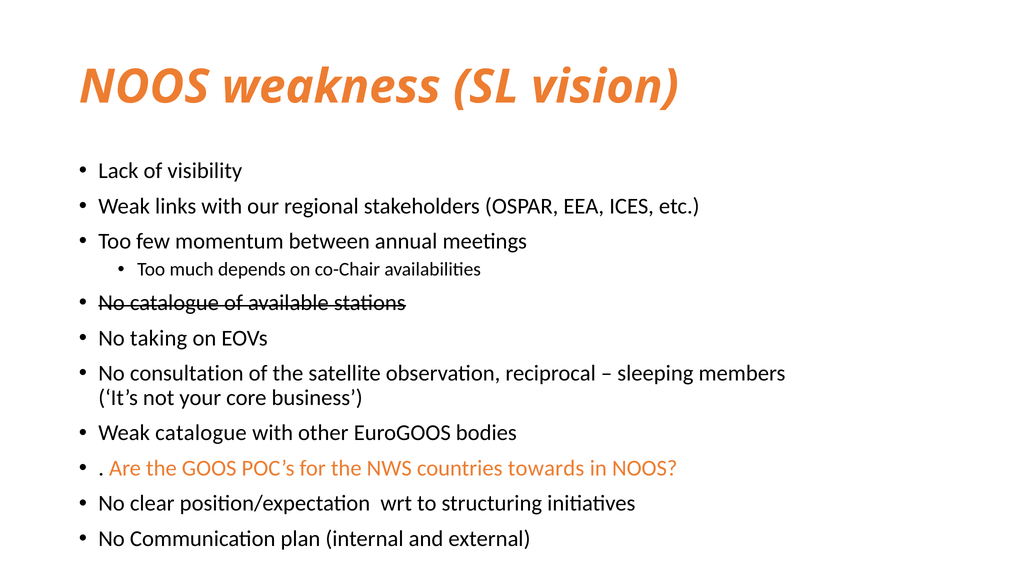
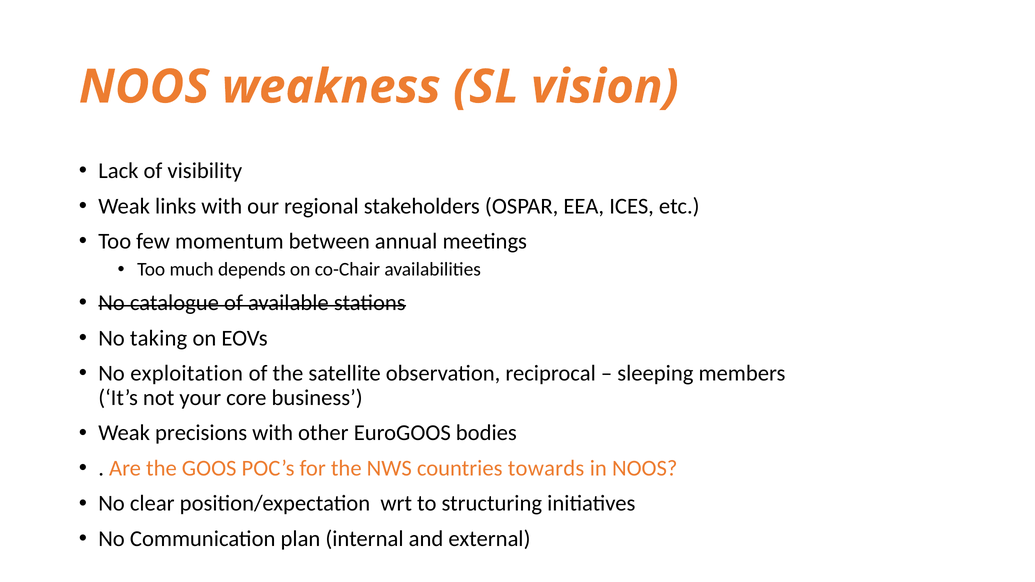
consultation: consultation -> exploitation
Weak catalogue: catalogue -> precisions
